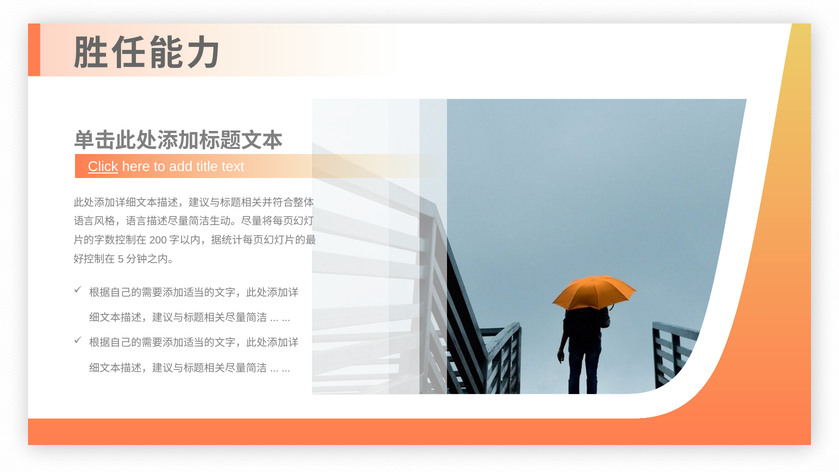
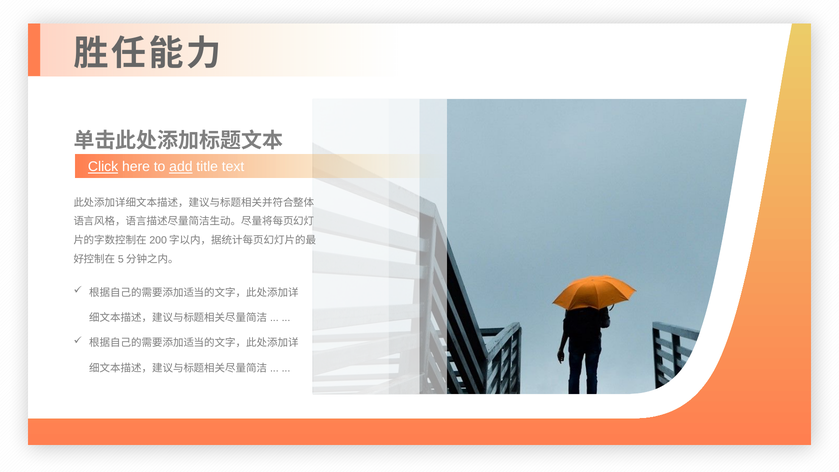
add underline: none -> present
